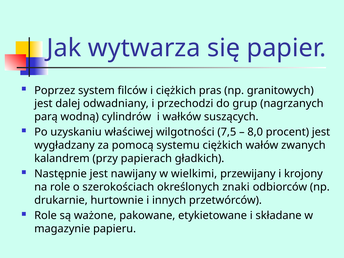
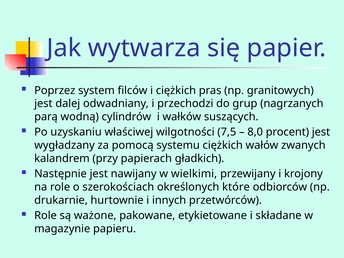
znaki: znaki -> które
